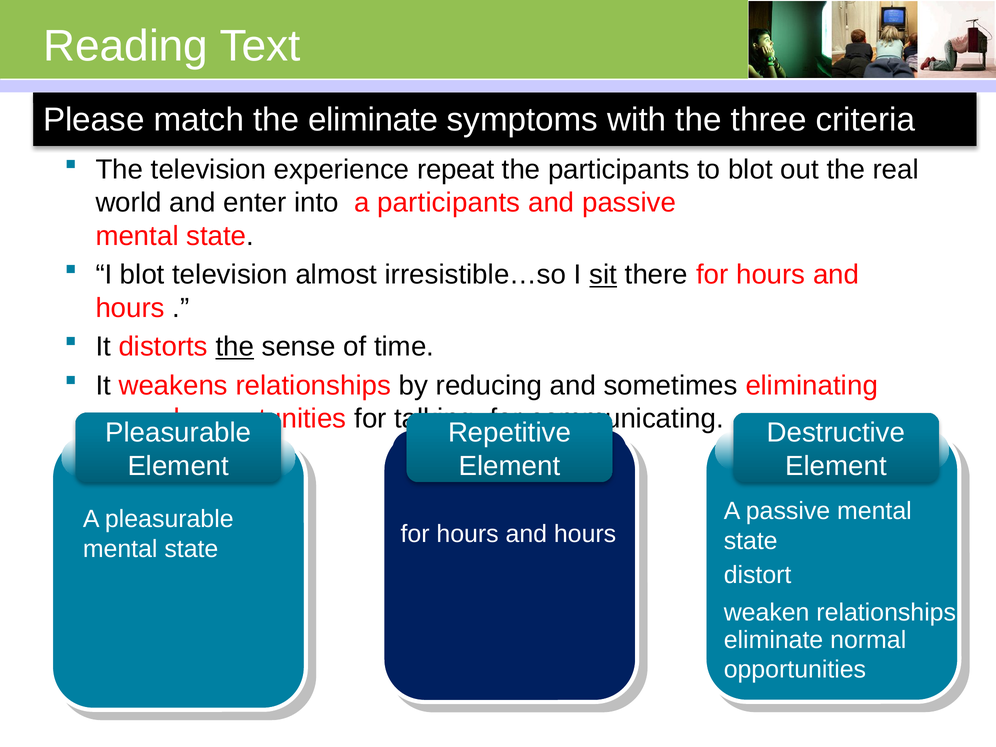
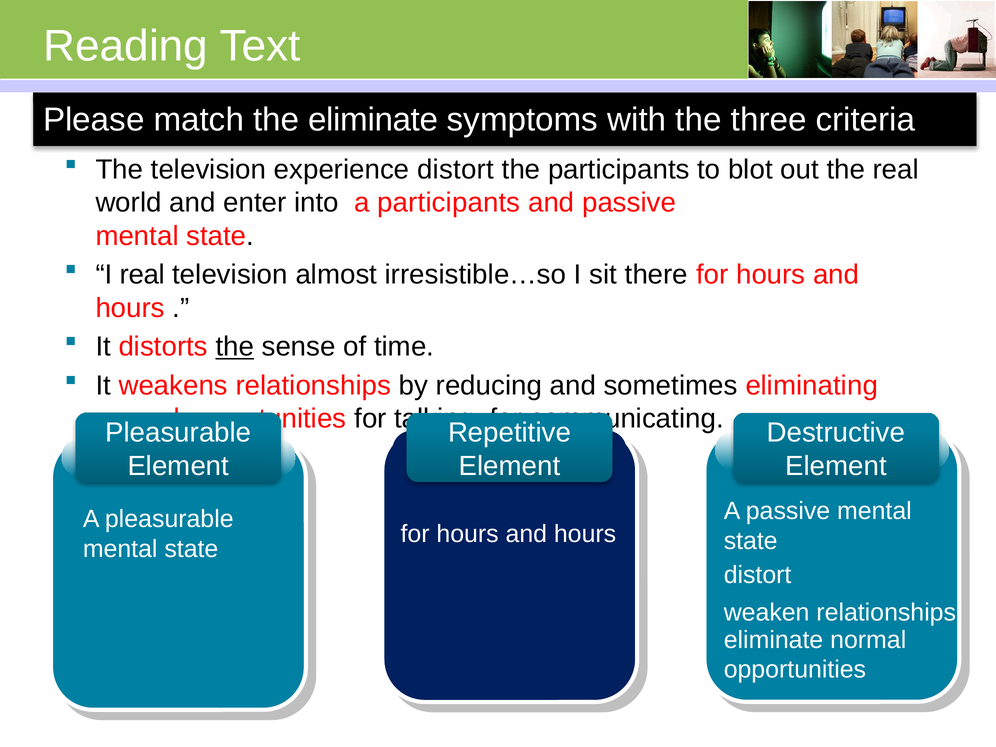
experience repeat: repeat -> distort
I blot: blot -> real
sit underline: present -> none
